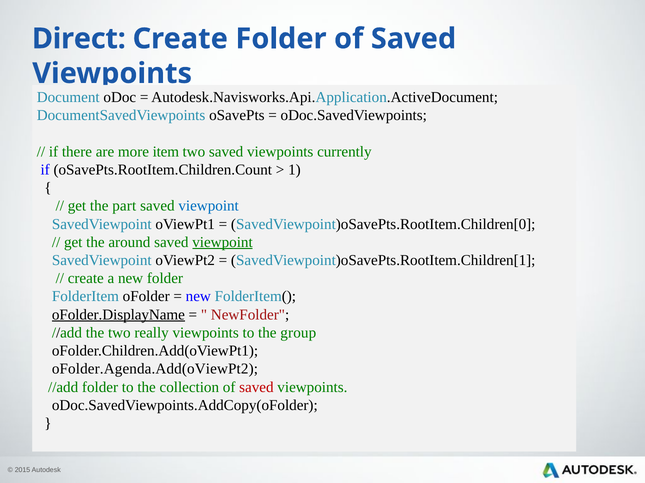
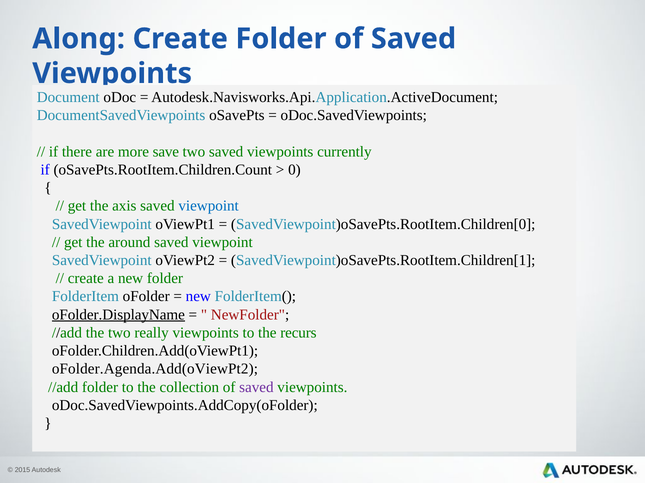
Direct: Direct -> Along
item: item -> save
1: 1 -> 0
part: part -> axis
viewpoint at (223, 243) underline: present -> none
group: group -> recurs
saved at (256, 388) colour: red -> purple
